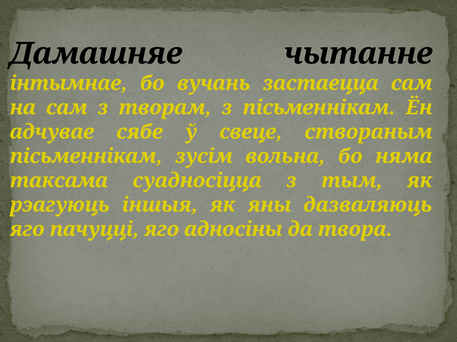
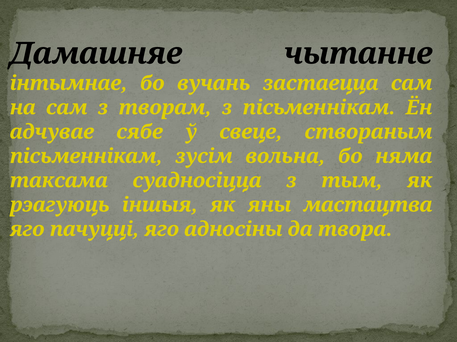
дазваляюць: дазваляюць -> мастацтва
